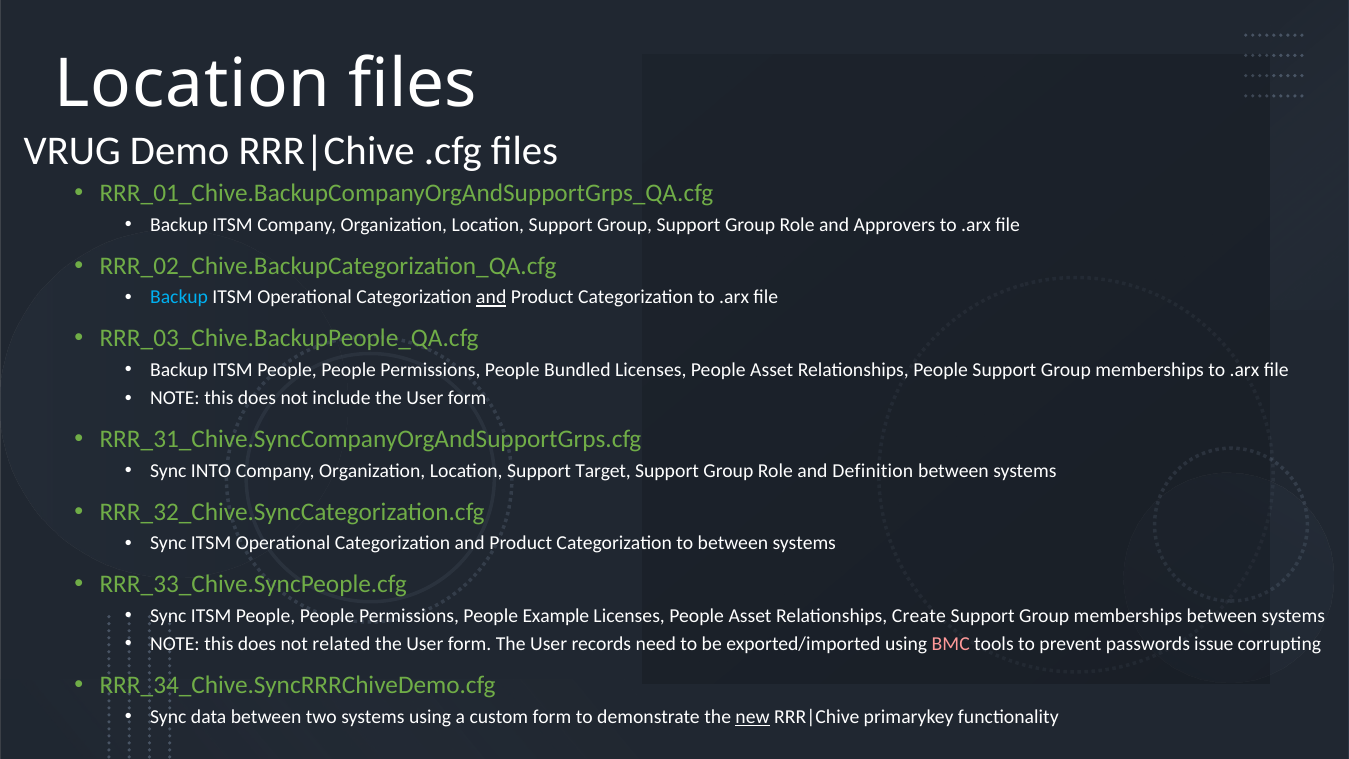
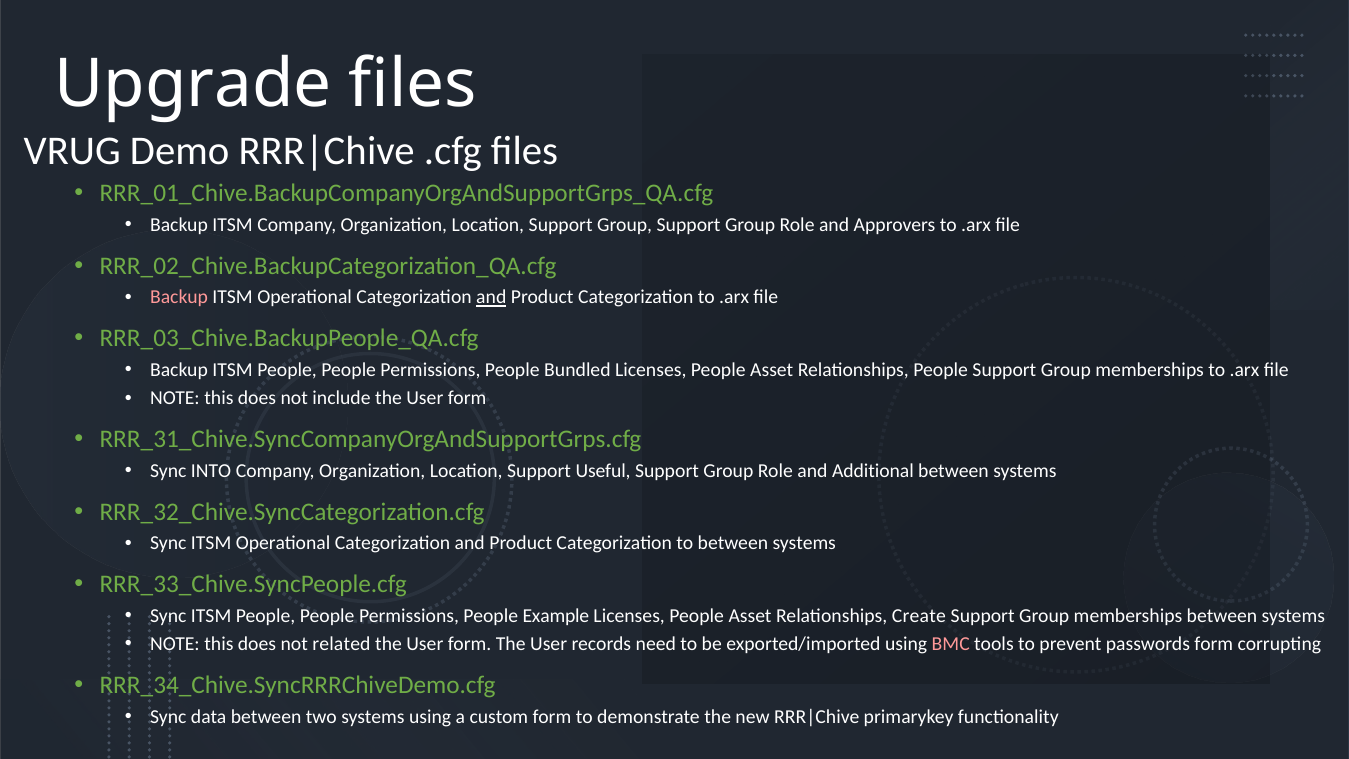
Location at (193, 84): Location -> Upgrade
Backup at (179, 297) colour: light blue -> pink
Target: Target -> Useful
Definition: Definition -> Additional
passwords issue: issue -> form
new underline: present -> none
